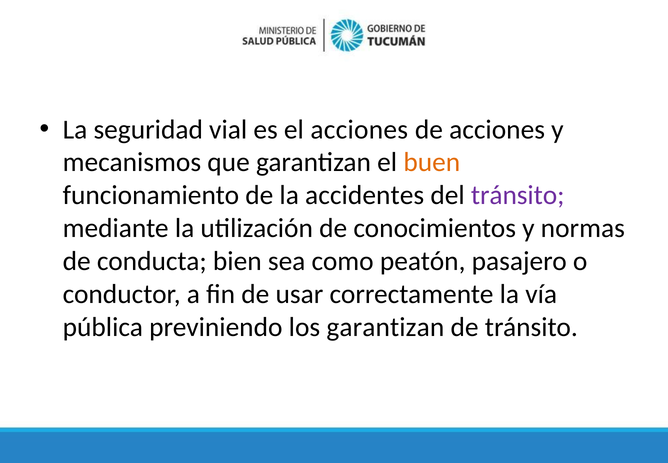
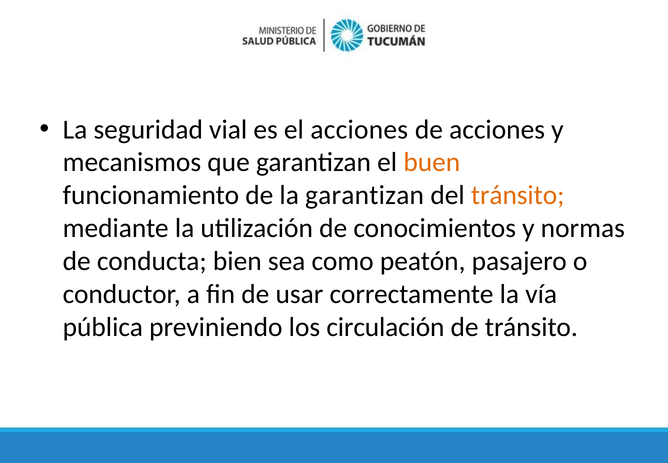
la accidentes: accidentes -> garantizan
tránsito at (518, 195) colour: purple -> orange
los garantizan: garantizan -> circulación
